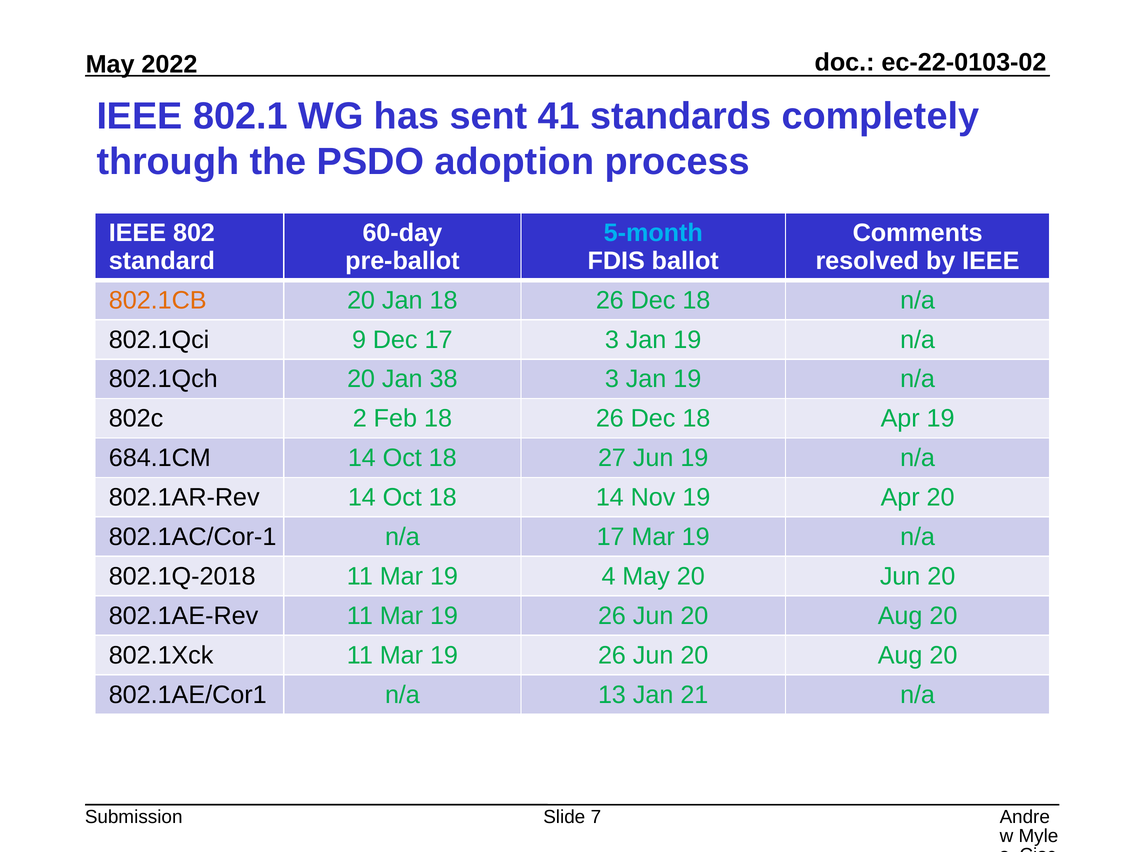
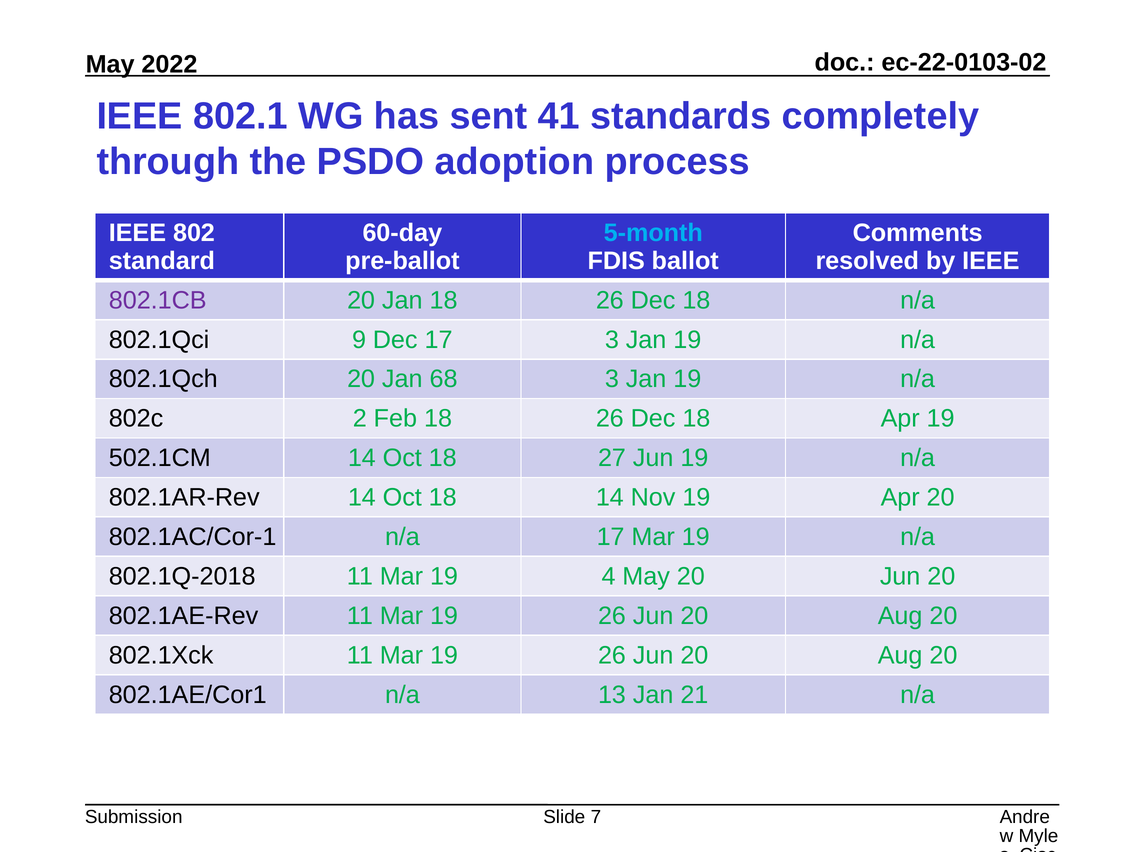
802.1CB colour: orange -> purple
38: 38 -> 68
684.1CM: 684.1CM -> 502.1CM
